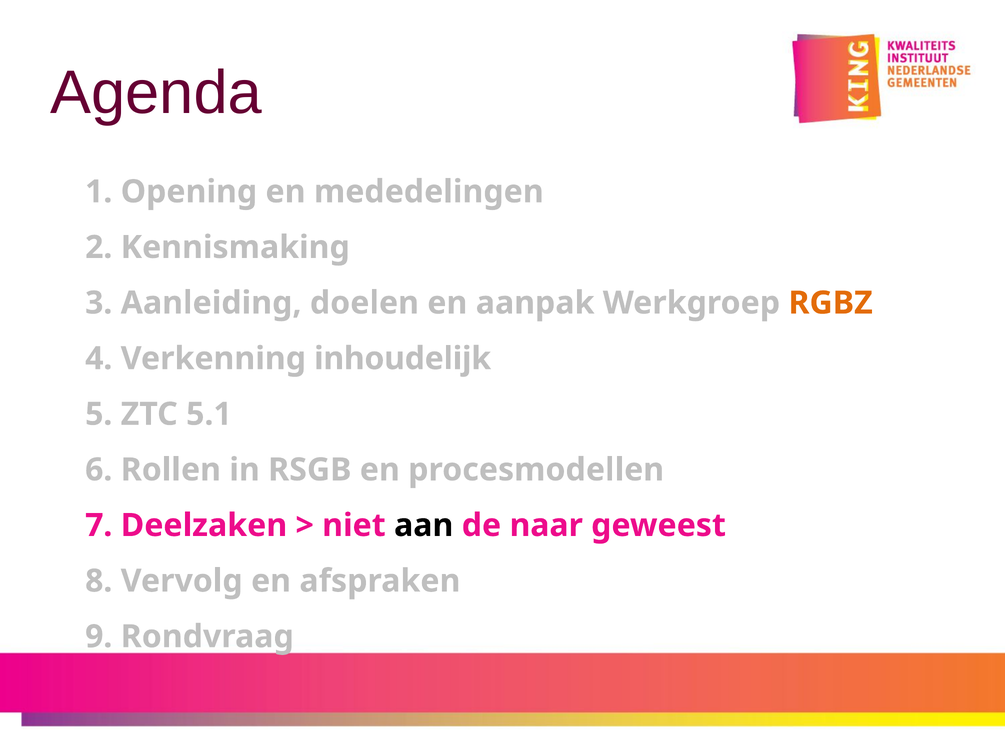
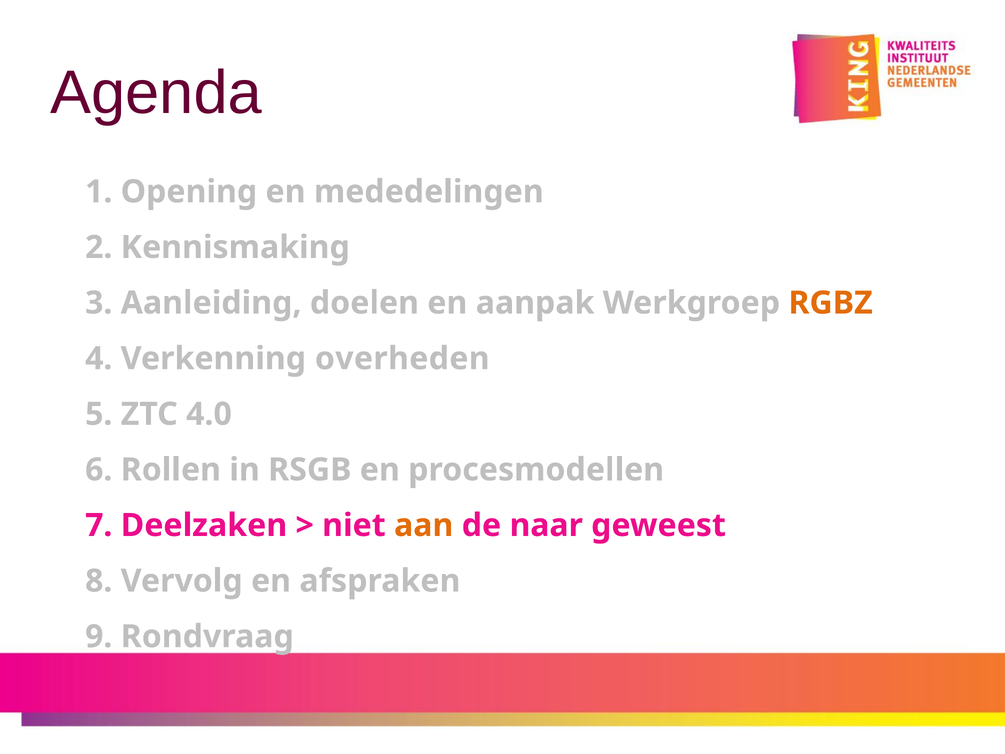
inhoudelijk: inhoudelijk -> overheden
5.1: 5.1 -> 4.0
aan colour: black -> orange
